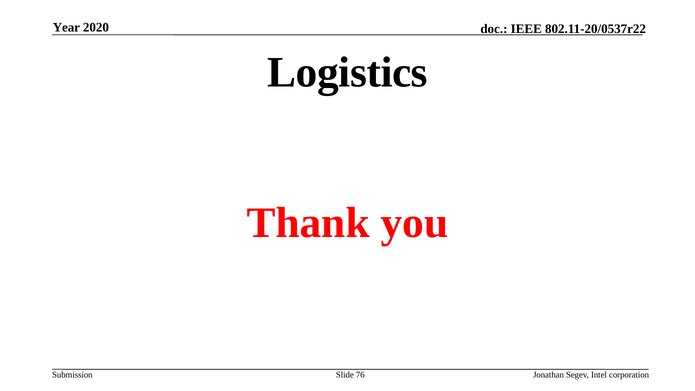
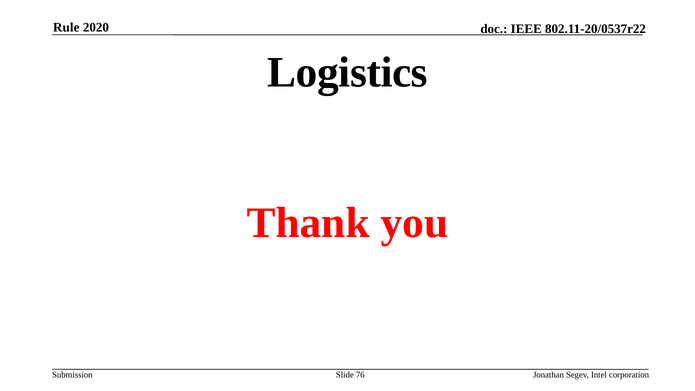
Year: Year -> Rule
